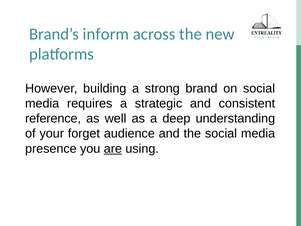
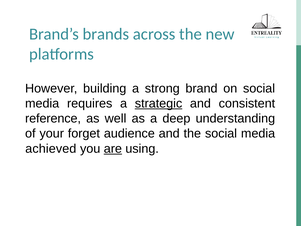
inform: inform -> brands
strategic underline: none -> present
presence: presence -> achieved
